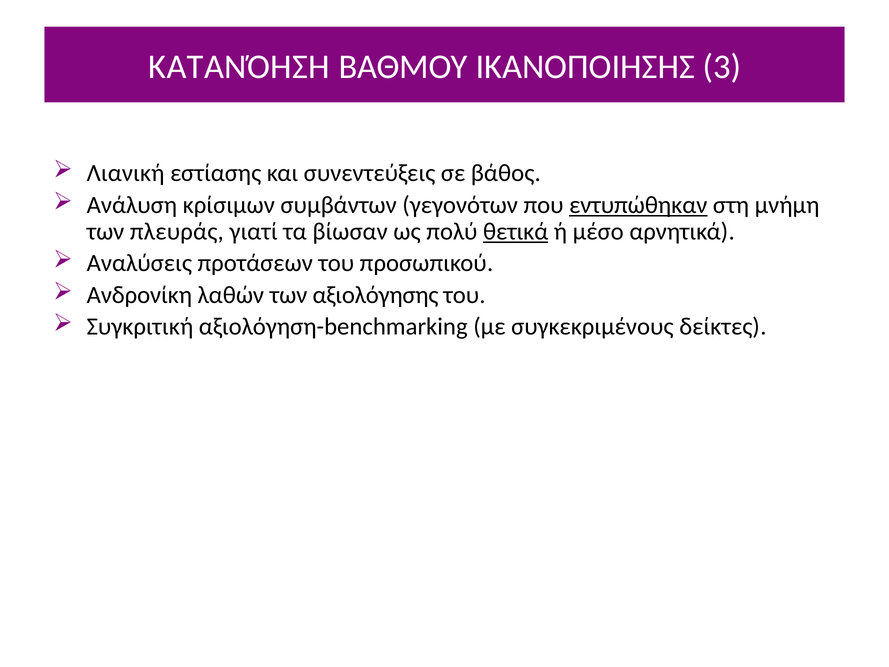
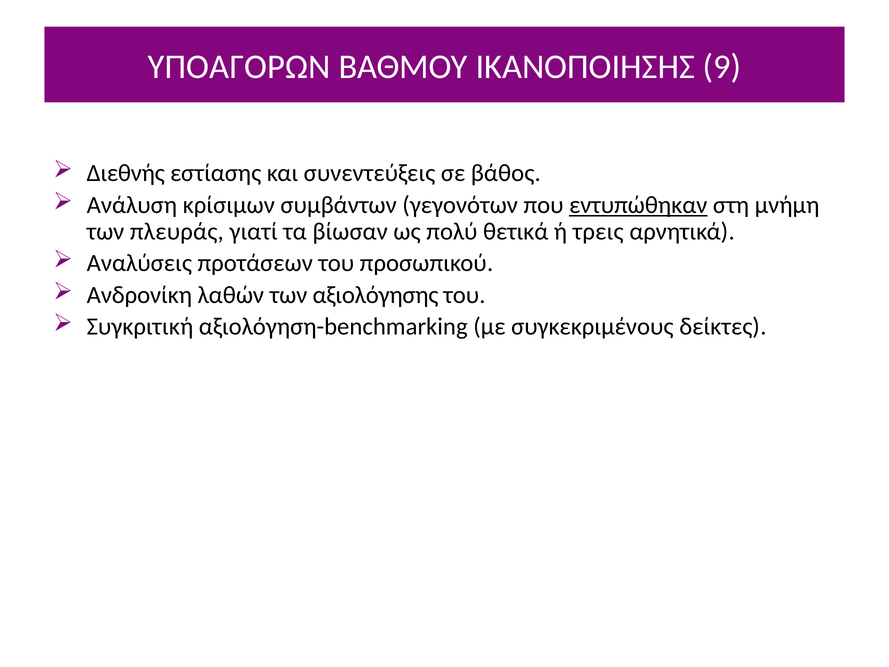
ΚΑΤΑΝΌΗΣΗ: ΚΑΤΑΝΌΗΣΗ -> ΥΠΟΑΓΟΡΩΝ
3: 3 -> 9
Λιανική: Λιανική -> Διεθνής
θετικά underline: present -> none
μέσο: μέσο -> τρεις
